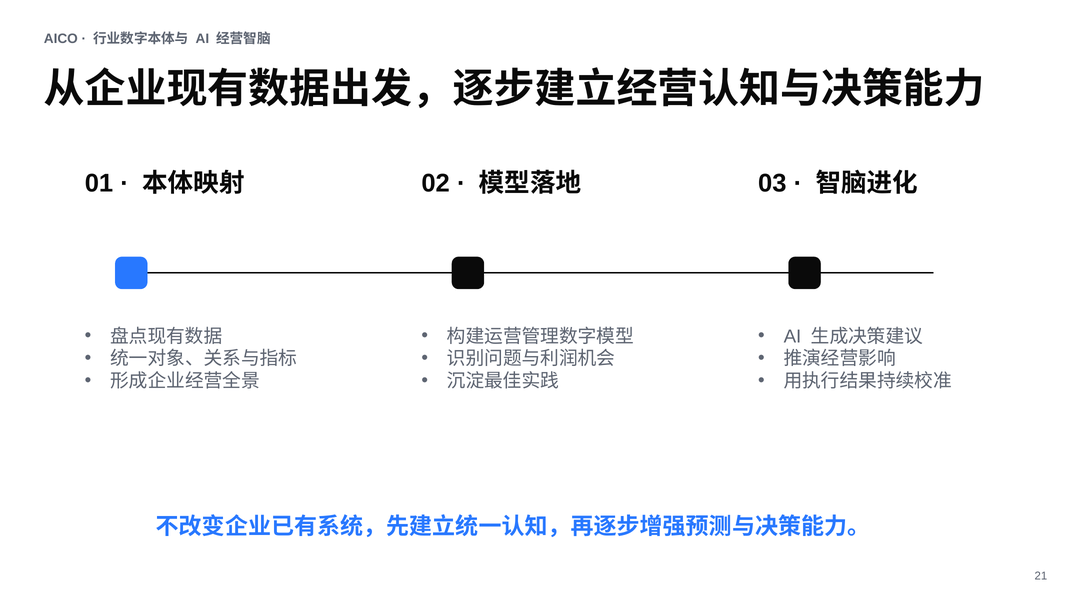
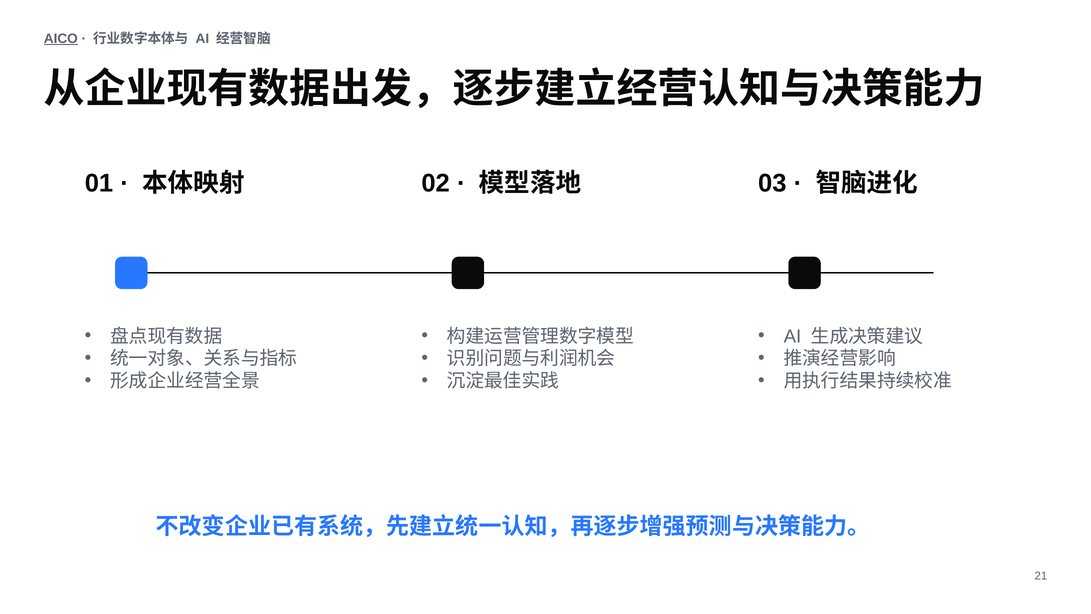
AICO underline: none -> present
